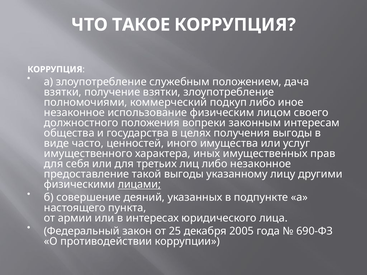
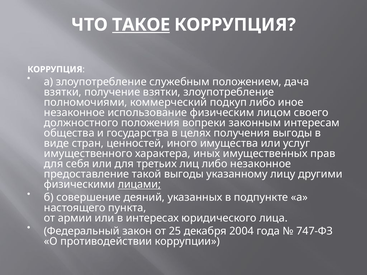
ТАКОЕ underline: none -> present
часто: часто -> стран
2005: 2005 -> 2004
690-ФЗ: 690-ФЗ -> 747-ФЗ
